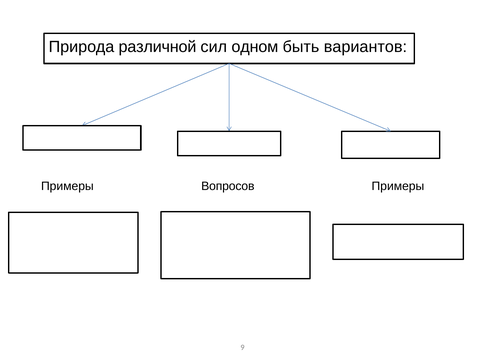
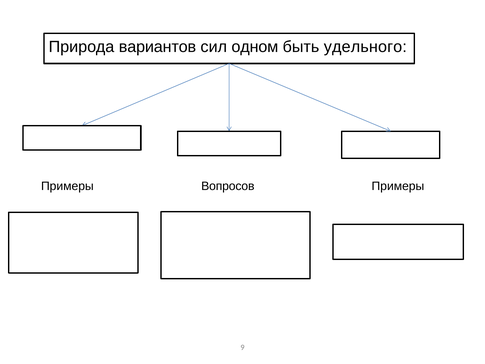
различной: различной -> вариантов
вариантов: вариантов -> удельного
